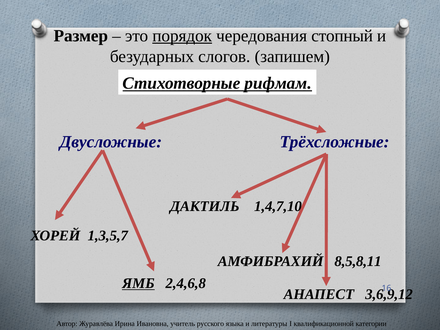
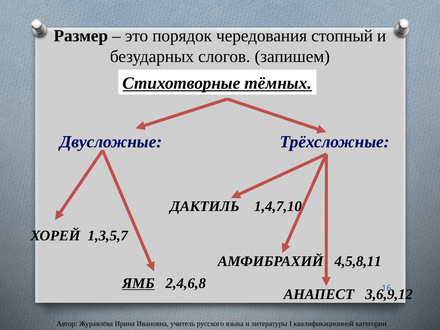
порядок underline: present -> none
рифмам: рифмам -> тёмных
8,5,8,11: 8,5,8,11 -> 4,5,8,11
